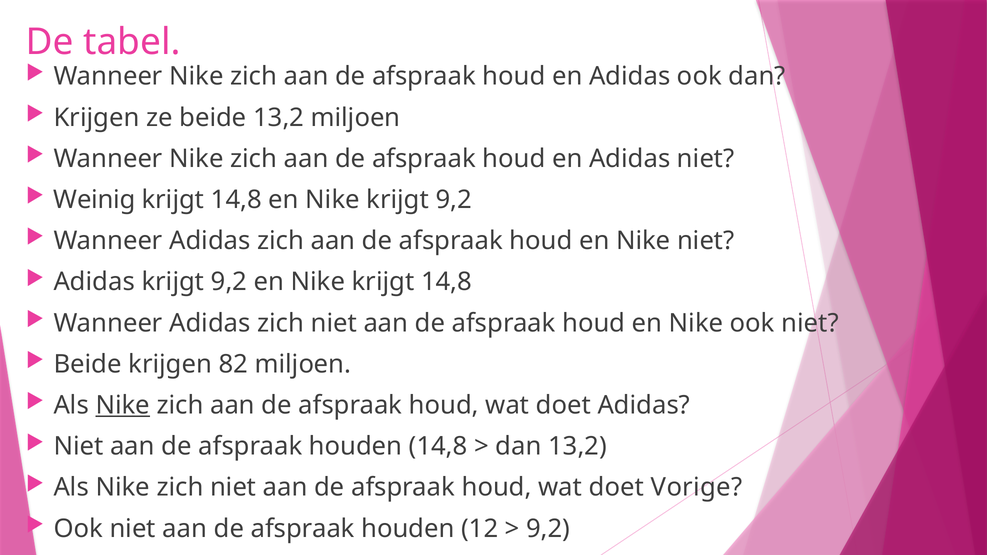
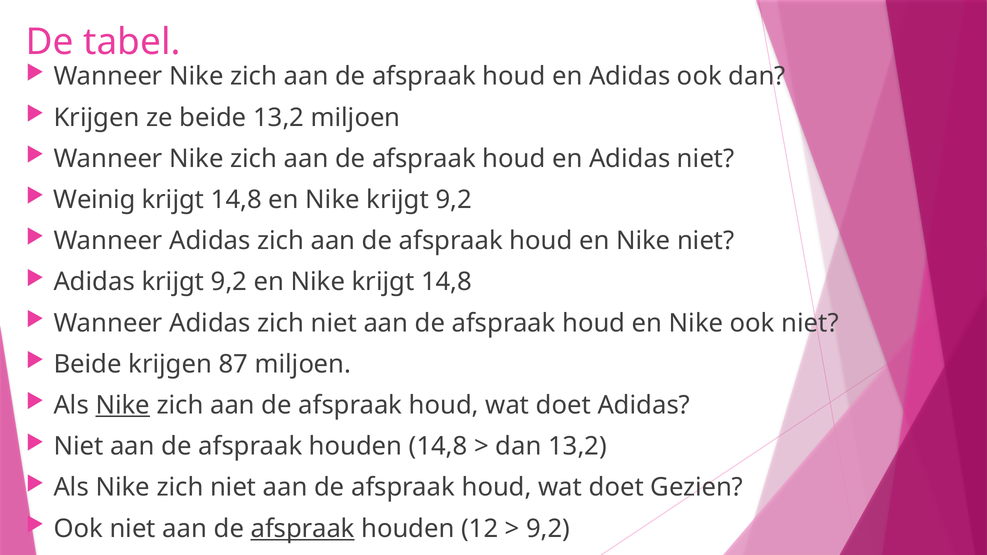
82: 82 -> 87
Vorige: Vorige -> Gezien
afspraak at (303, 529) underline: none -> present
